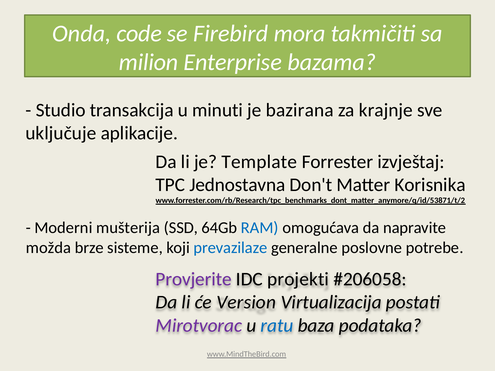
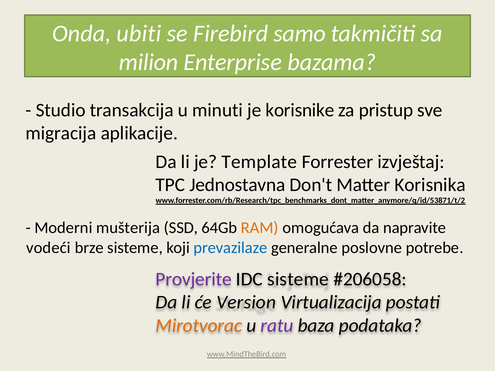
code: code -> ubiti
mora: mora -> samo
bazirana: bazirana -> korisnike
krajnje: krajnje -> pristup
uključuje: uključuje -> migracija
RAM colour: blue -> orange
možda: možda -> vodeći
IDC projekti: projekti -> sisteme
Mirotvorac colour: purple -> orange
ratu colour: blue -> purple
